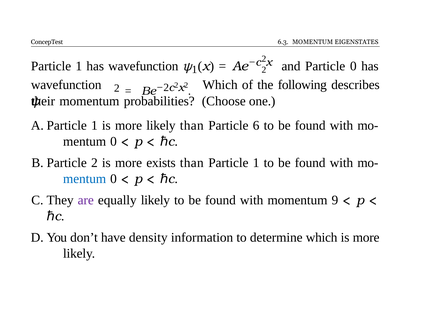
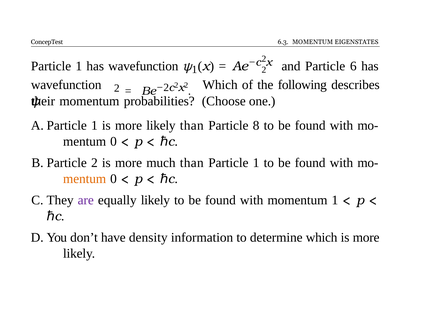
Particle 0: 0 -> 6
6: 6 -> 8
exists: exists -> much
mentum at (85, 179) colour: blue -> orange
momentum 9: 9 -> 1
